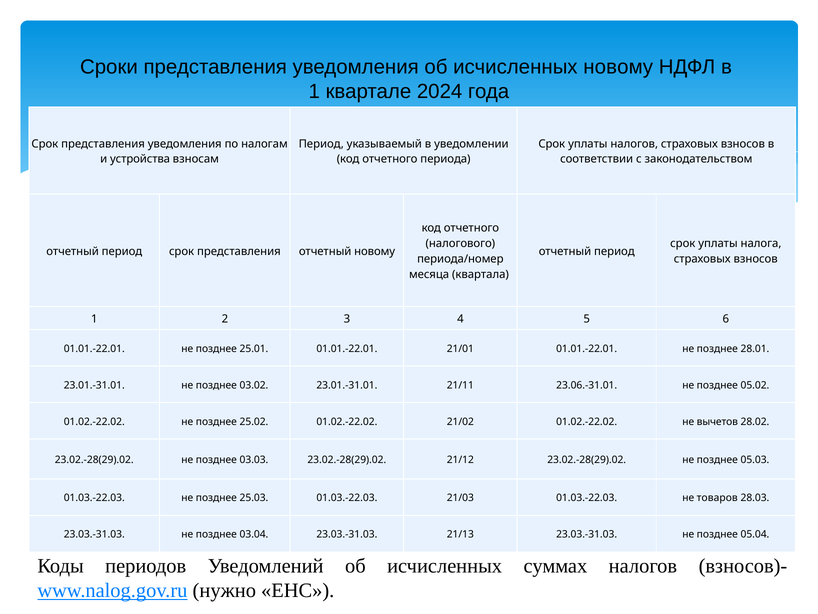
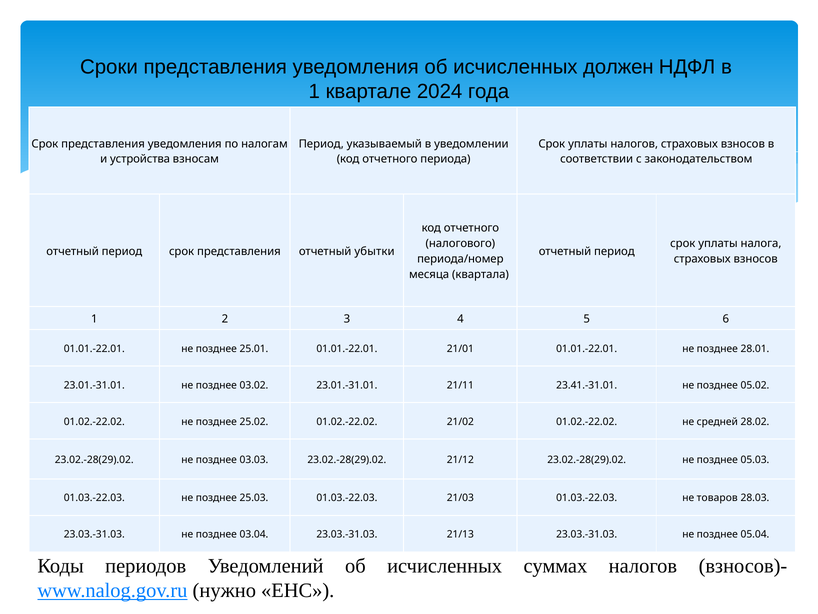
исчисленных новому: новому -> должен
отчетный новому: новому -> убытки
23.06.-31.01: 23.06.-31.01 -> 23.41.-31.01
вычетов: вычетов -> средней
